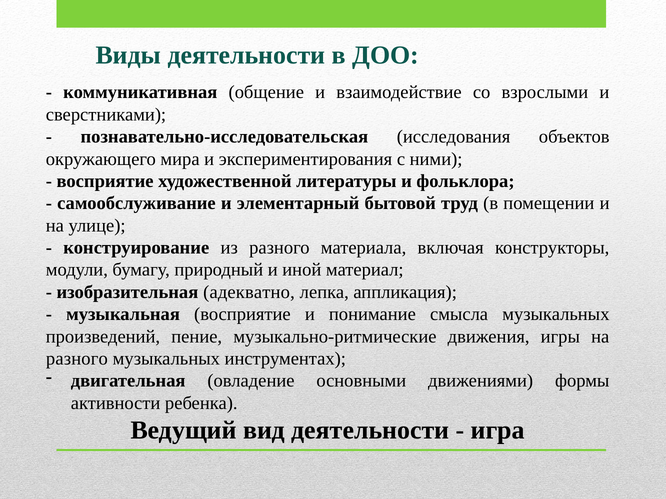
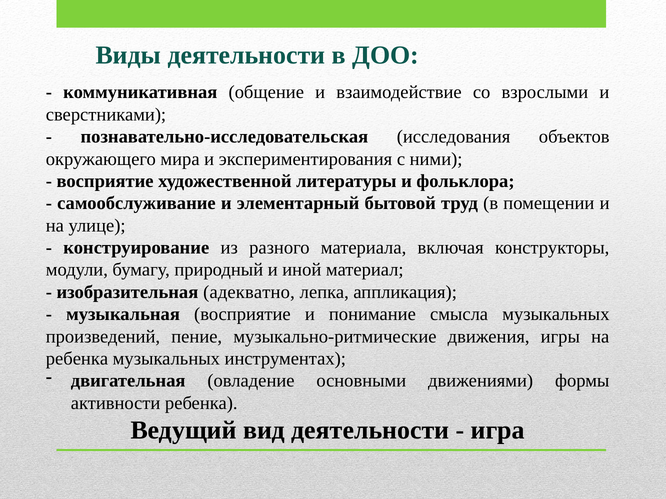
разного at (77, 359): разного -> ребенка
